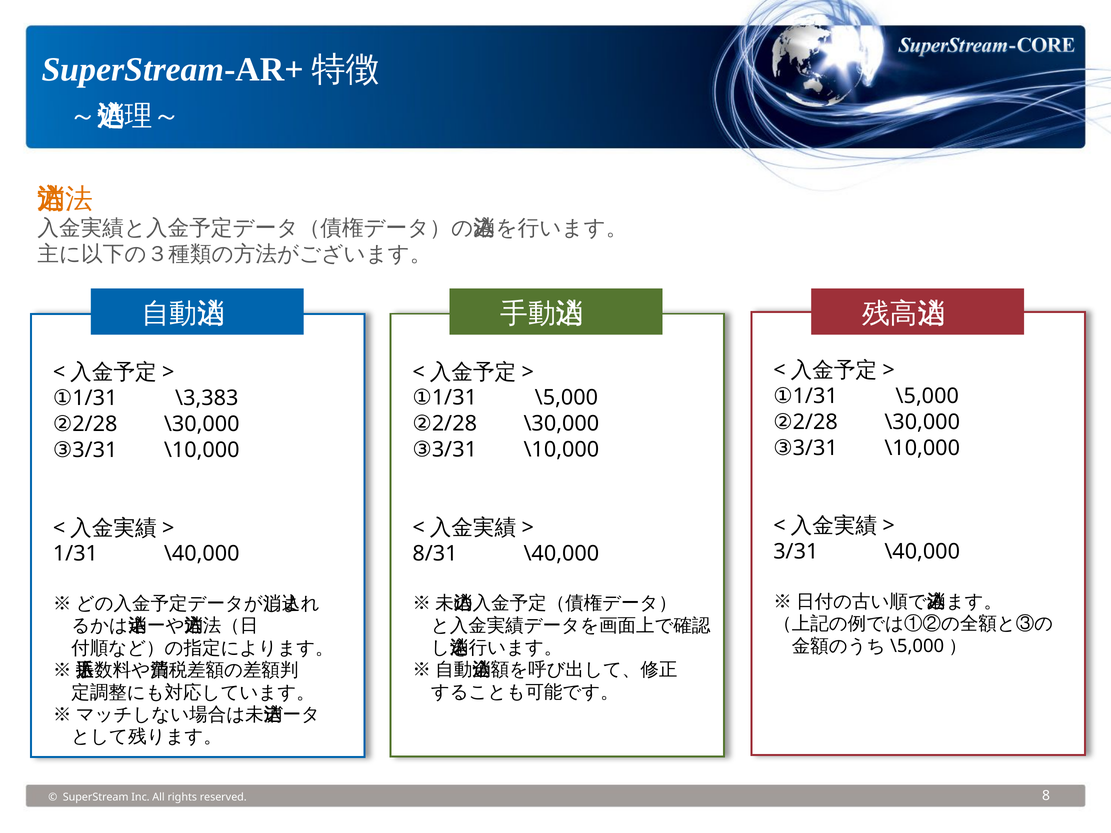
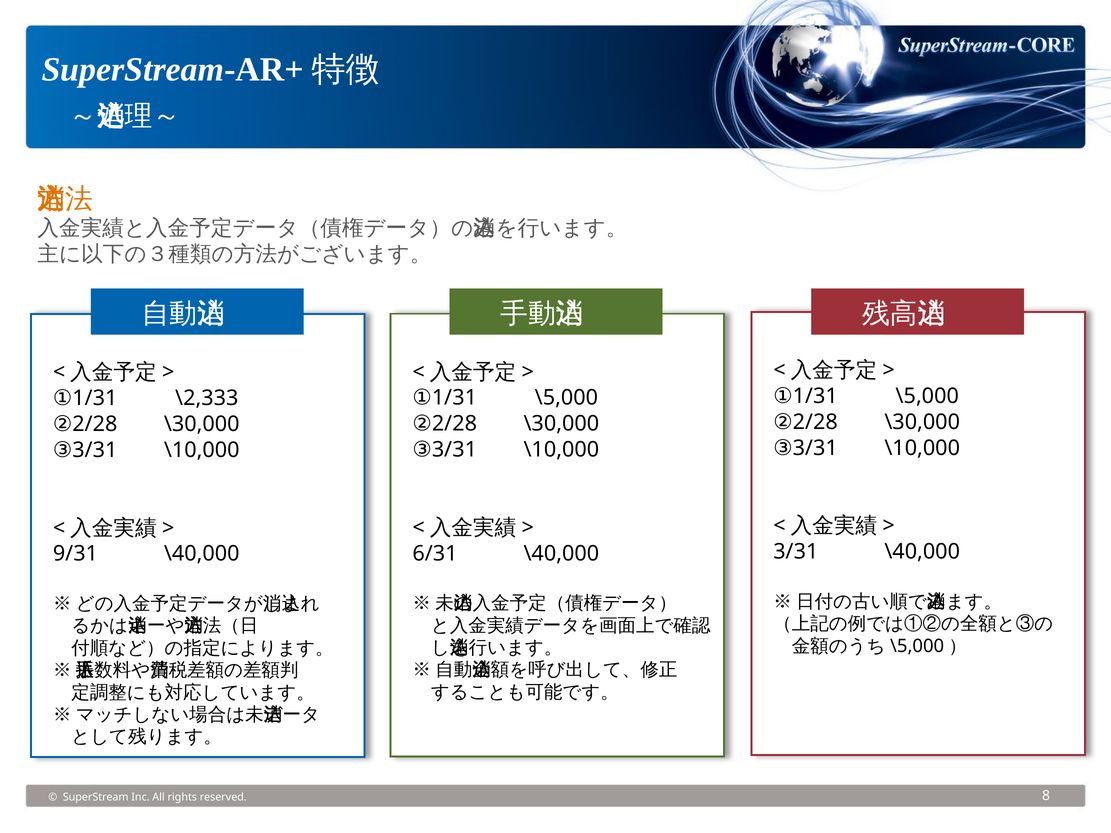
\3,383: \3,383 -> \2,333
8/31: 8/31 -> 6/31
1/31 at (75, 554): 1/31 -> 9/31
